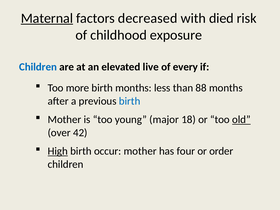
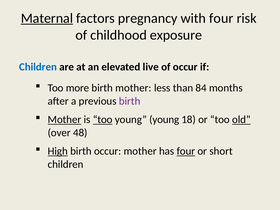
decreased: decreased -> pregnancy
with died: died -> four
of every: every -> occur
birth months: months -> mother
88: 88 -> 84
birth at (130, 101) colour: blue -> purple
Mother at (64, 120) underline: none -> present
too at (103, 120) underline: none -> present
young major: major -> young
42: 42 -> 48
four at (186, 151) underline: none -> present
order: order -> short
